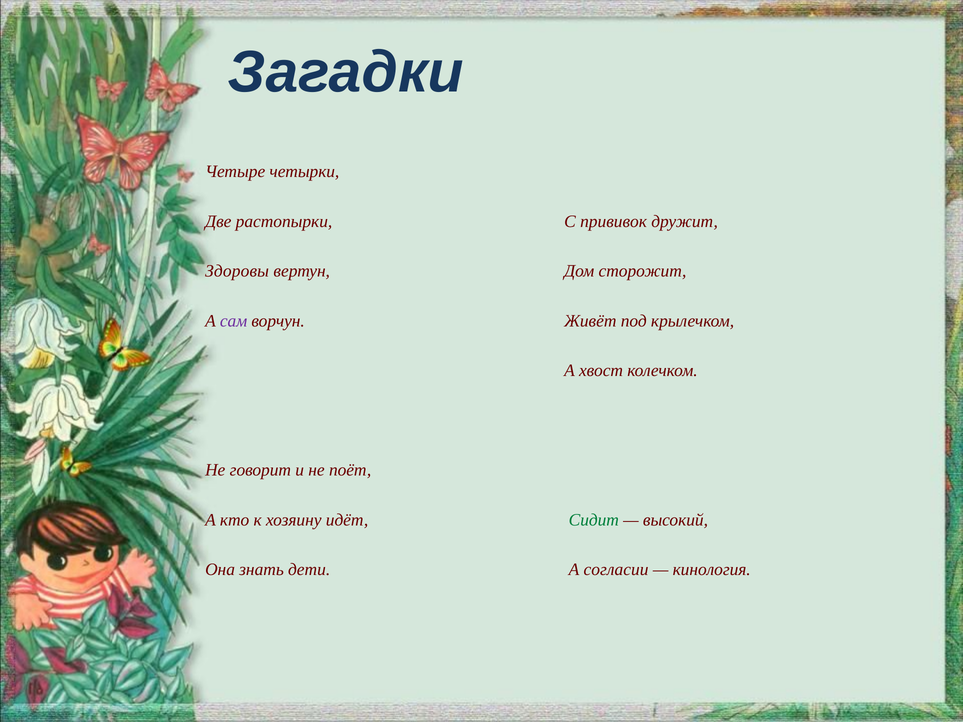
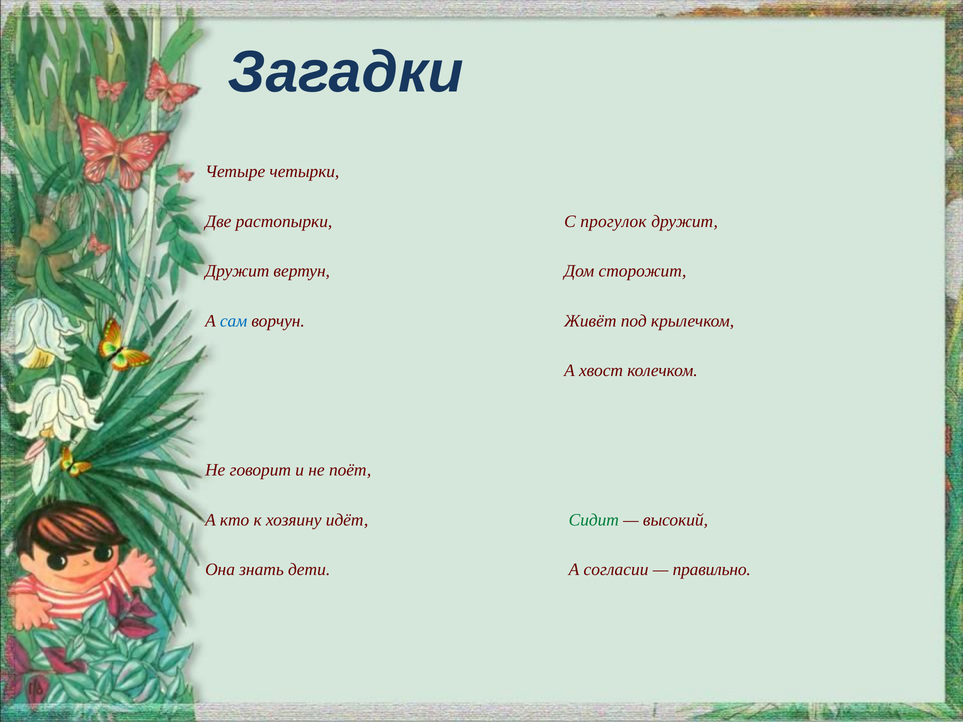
прививок: прививок -> прогулок
Здоровы at (237, 271): Здоровы -> Дружит
сам colour: purple -> blue
кинология: кинология -> правильно
